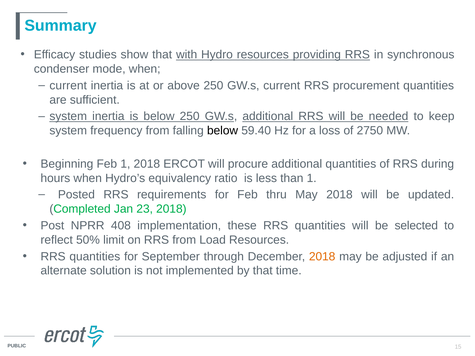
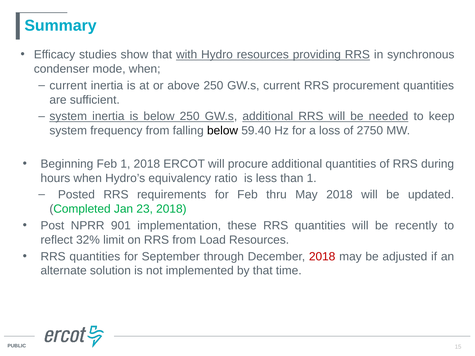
408: 408 -> 901
selected: selected -> recently
50%: 50% -> 32%
2018 at (322, 257) colour: orange -> red
